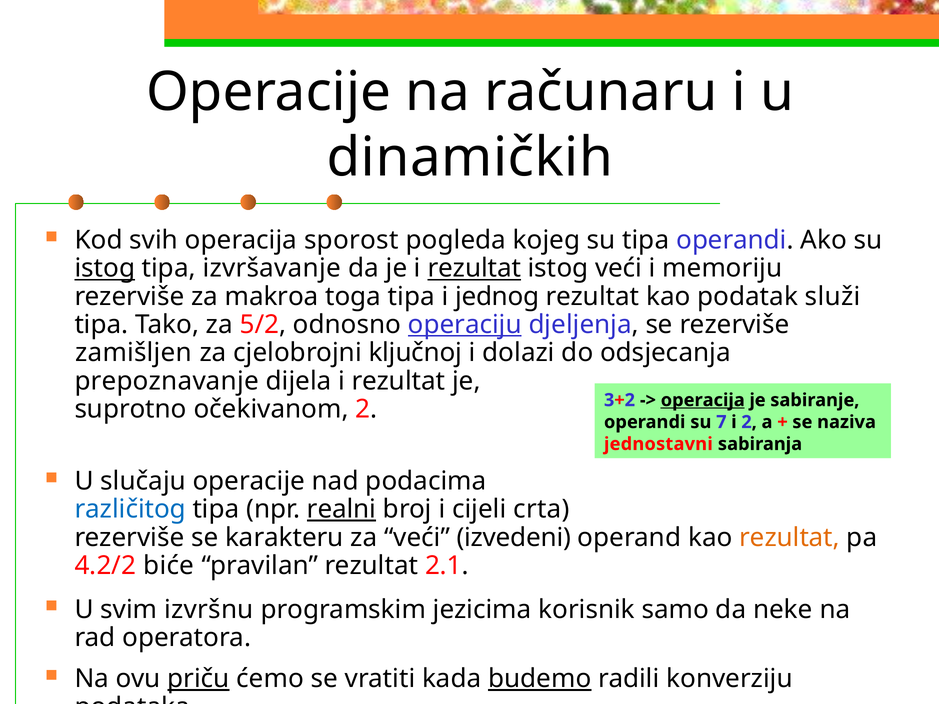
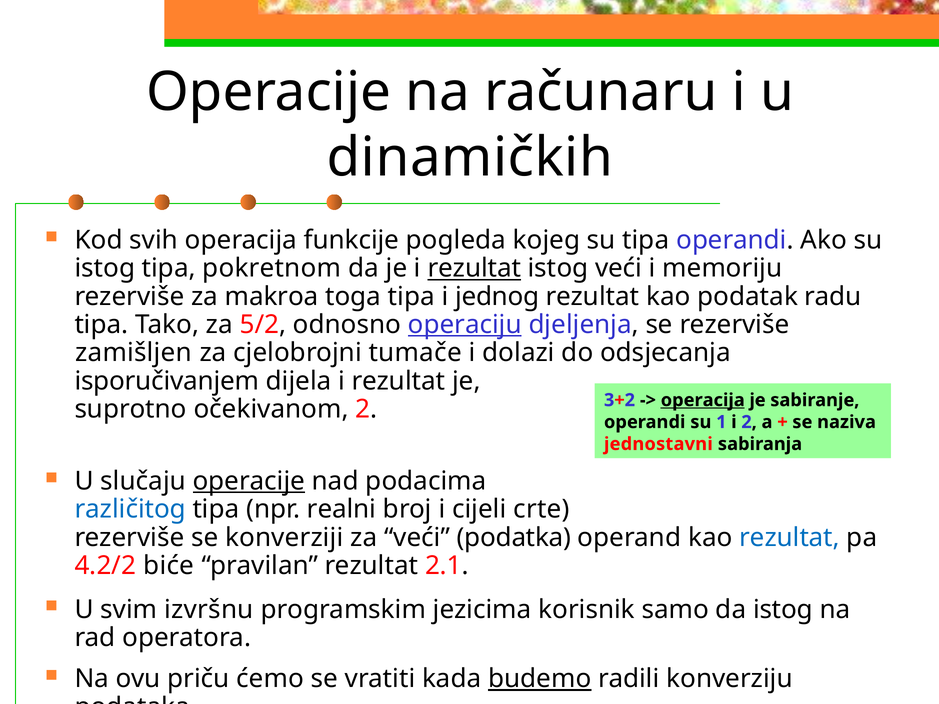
sporost: sporost -> funkcije
istog at (105, 268) underline: present -> none
izvršavanje: izvršavanje -> pokretnom
služi: služi -> radu
ključnoj: ključnoj -> tumače
prepoznavanje: prepoznavanje -> isporučivanjem
7: 7 -> 1
operacije at (249, 481) underline: none -> present
realni underline: present -> none
crta: crta -> crte
karakteru: karakteru -> konverziji
izvedeni: izvedeni -> podatka
rezultat at (790, 538) colour: orange -> blue
da neke: neke -> istog
priču underline: present -> none
